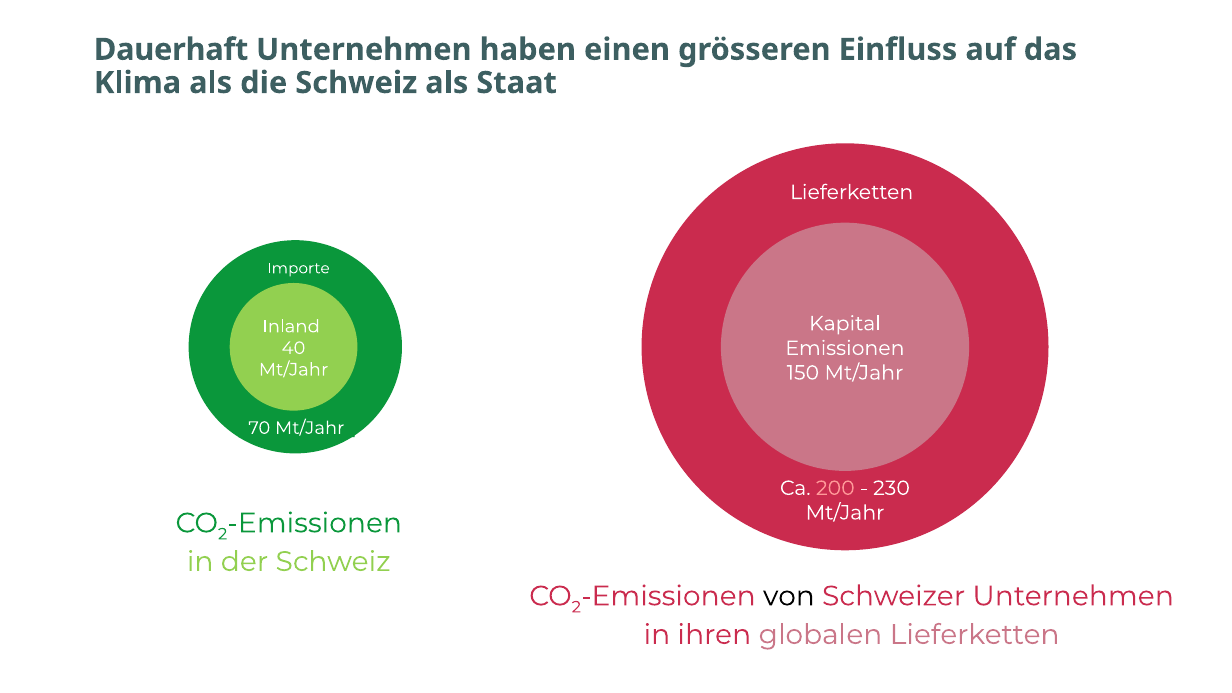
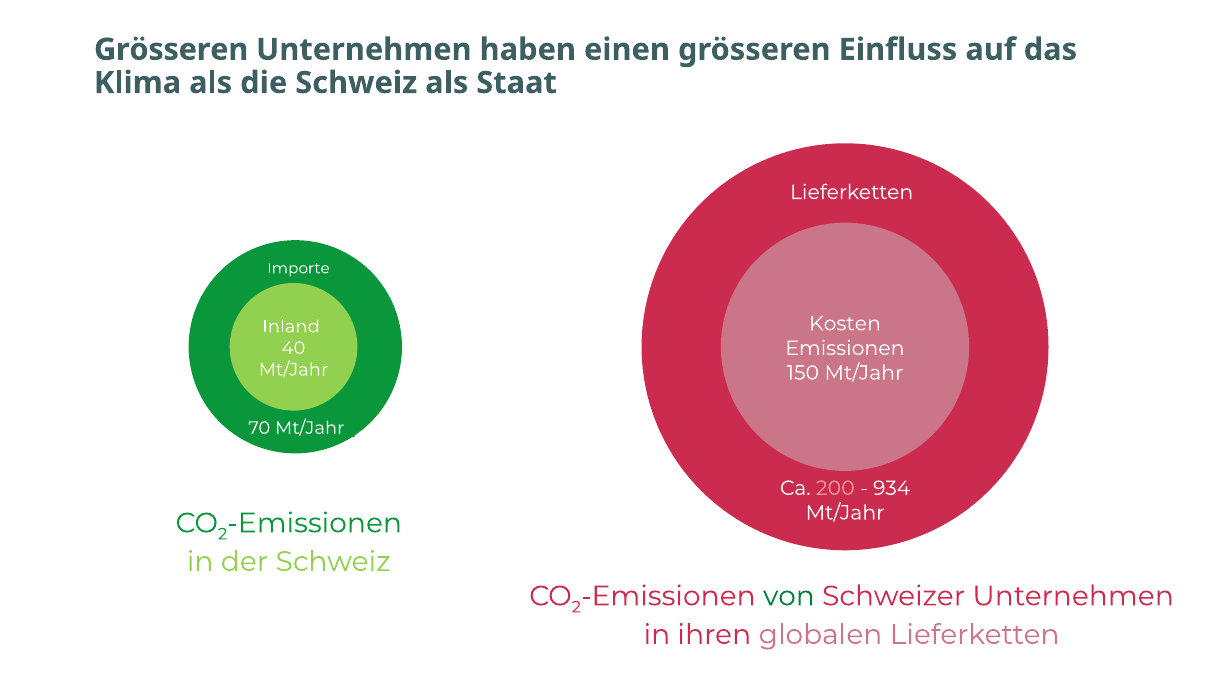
Dauerhaft at (171, 50): Dauerhaft -> Grösseren
Kapital: Kapital -> Kosten
230: 230 -> 934
von colour: black -> green
